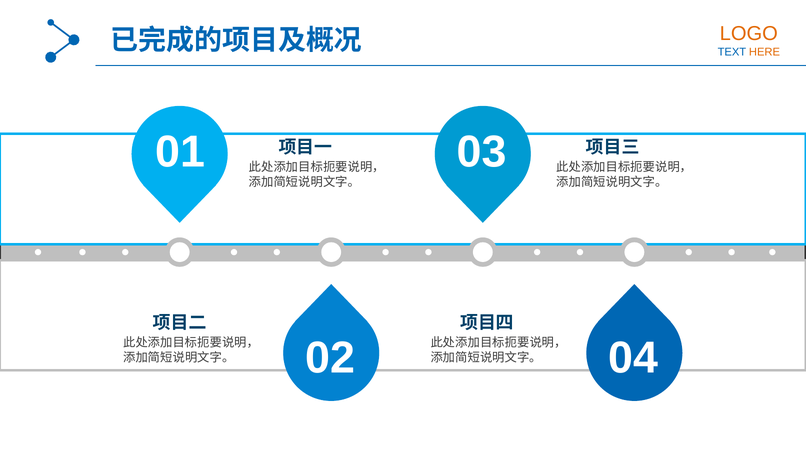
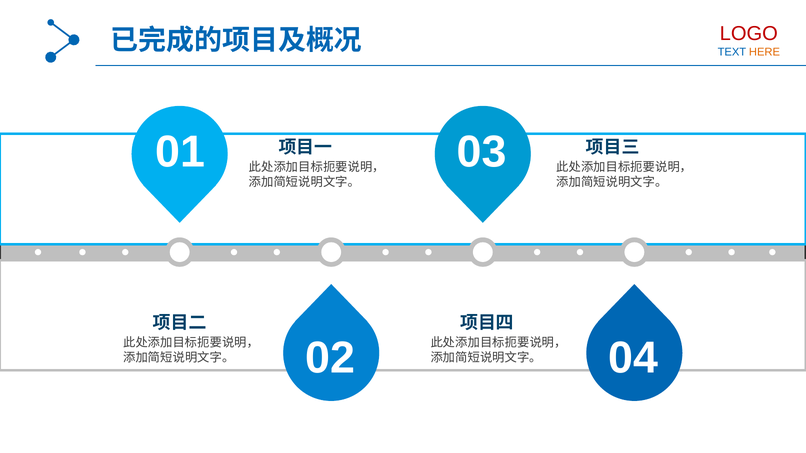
LOGO colour: orange -> red
